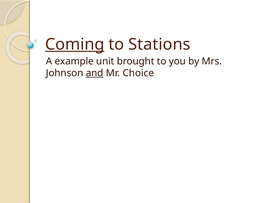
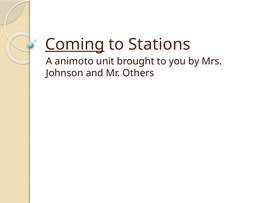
example: example -> animoto
and underline: present -> none
Choice: Choice -> Others
